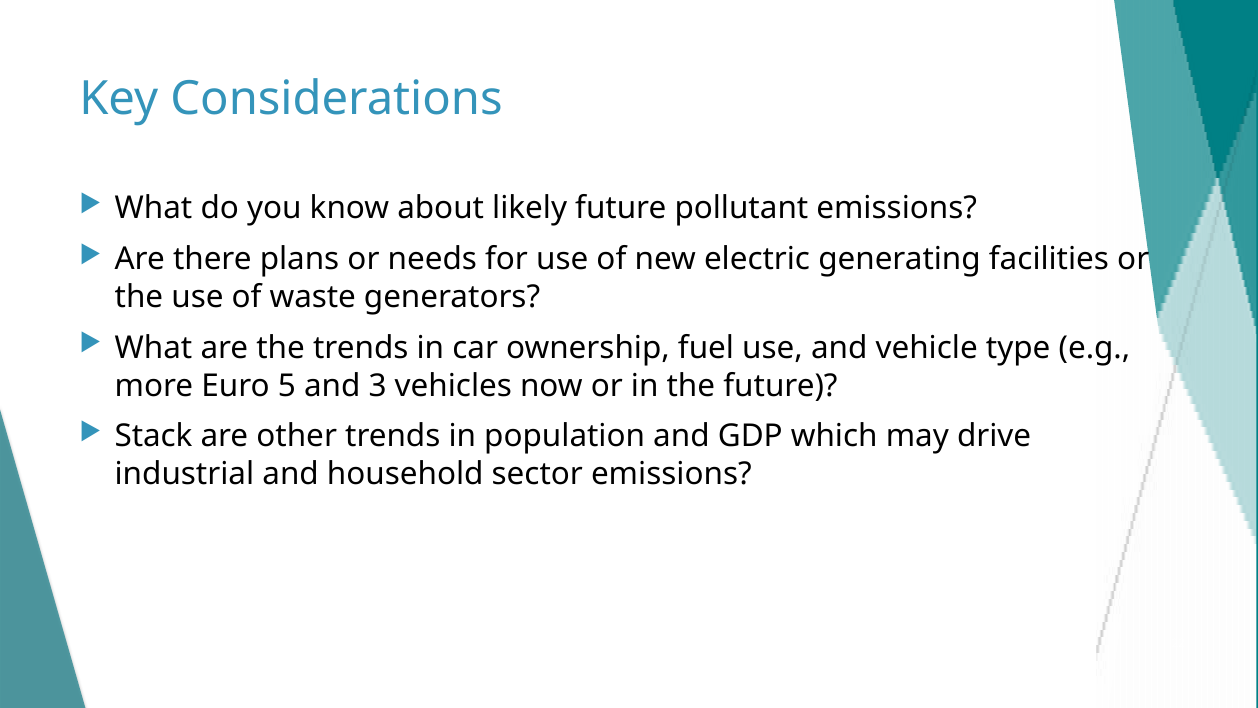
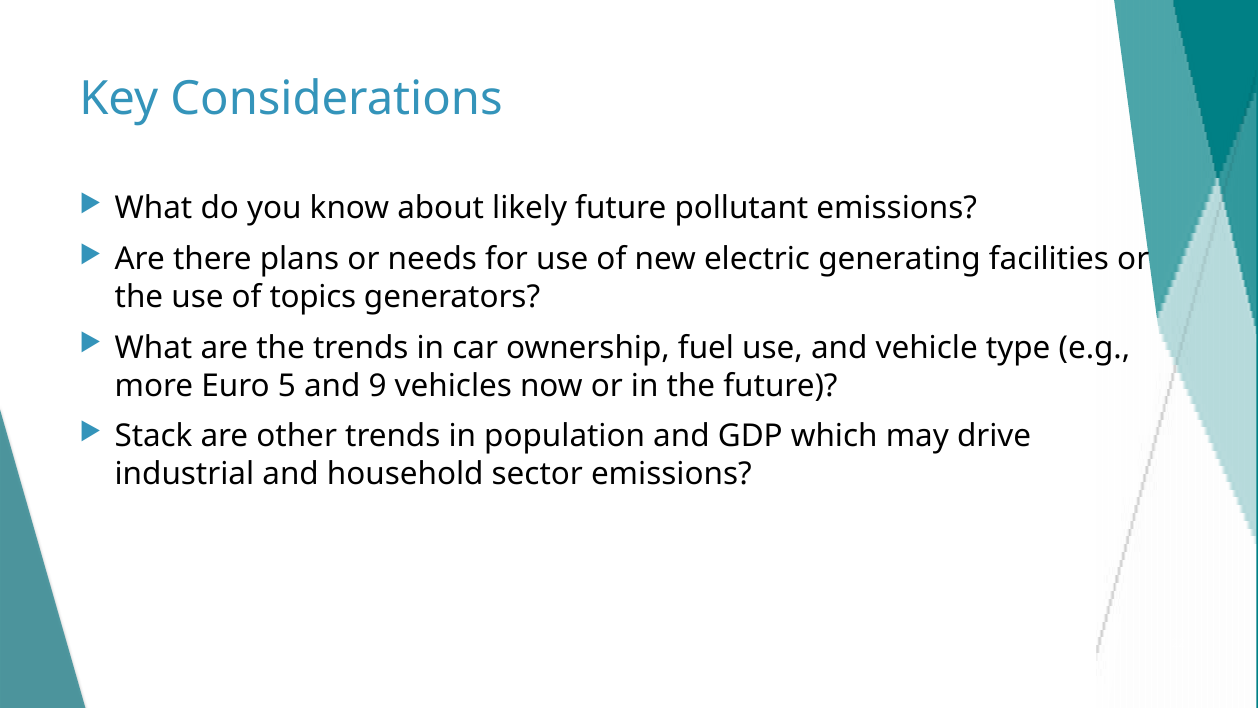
waste: waste -> topics
3: 3 -> 9
